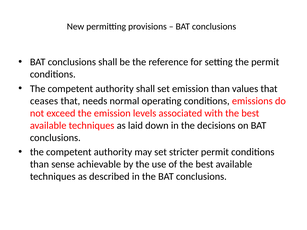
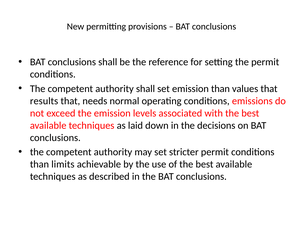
ceases: ceases -> results
sense: sense -> limits
